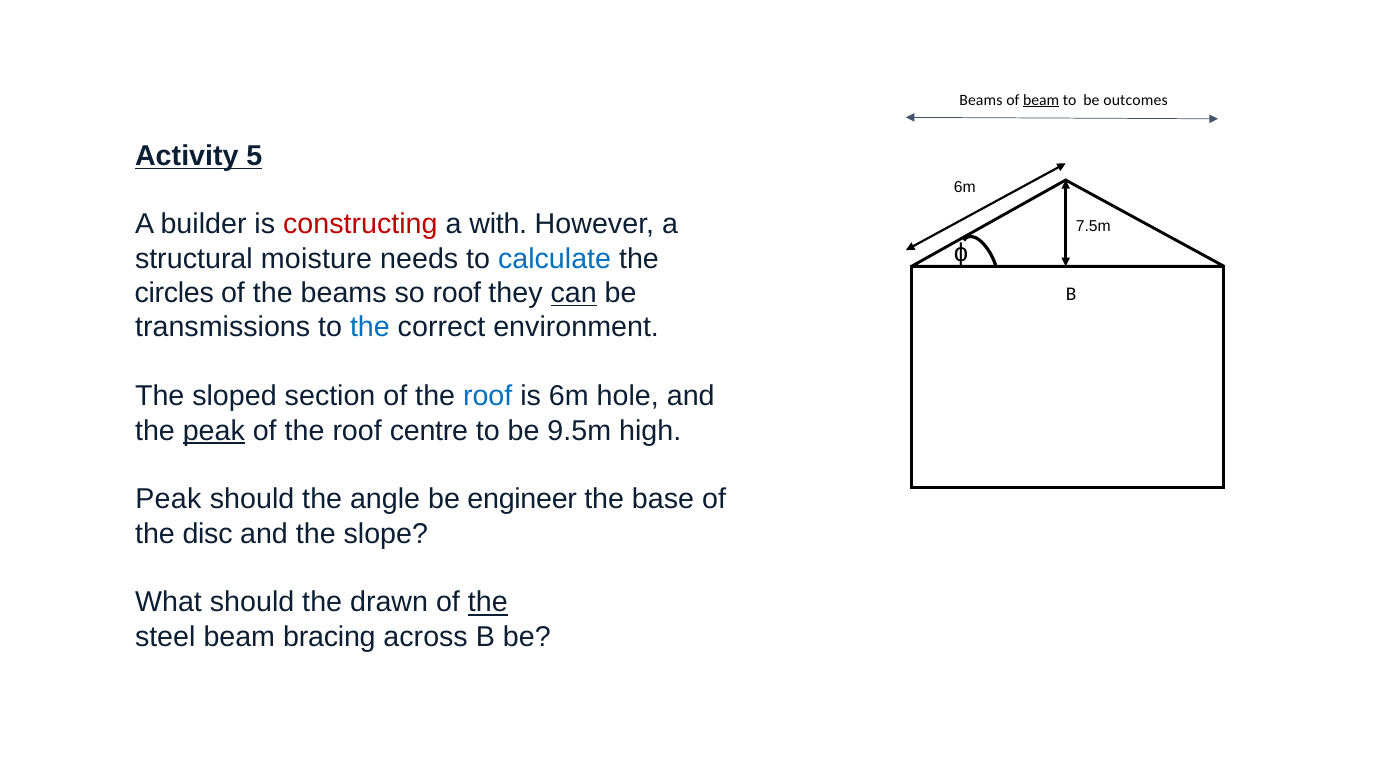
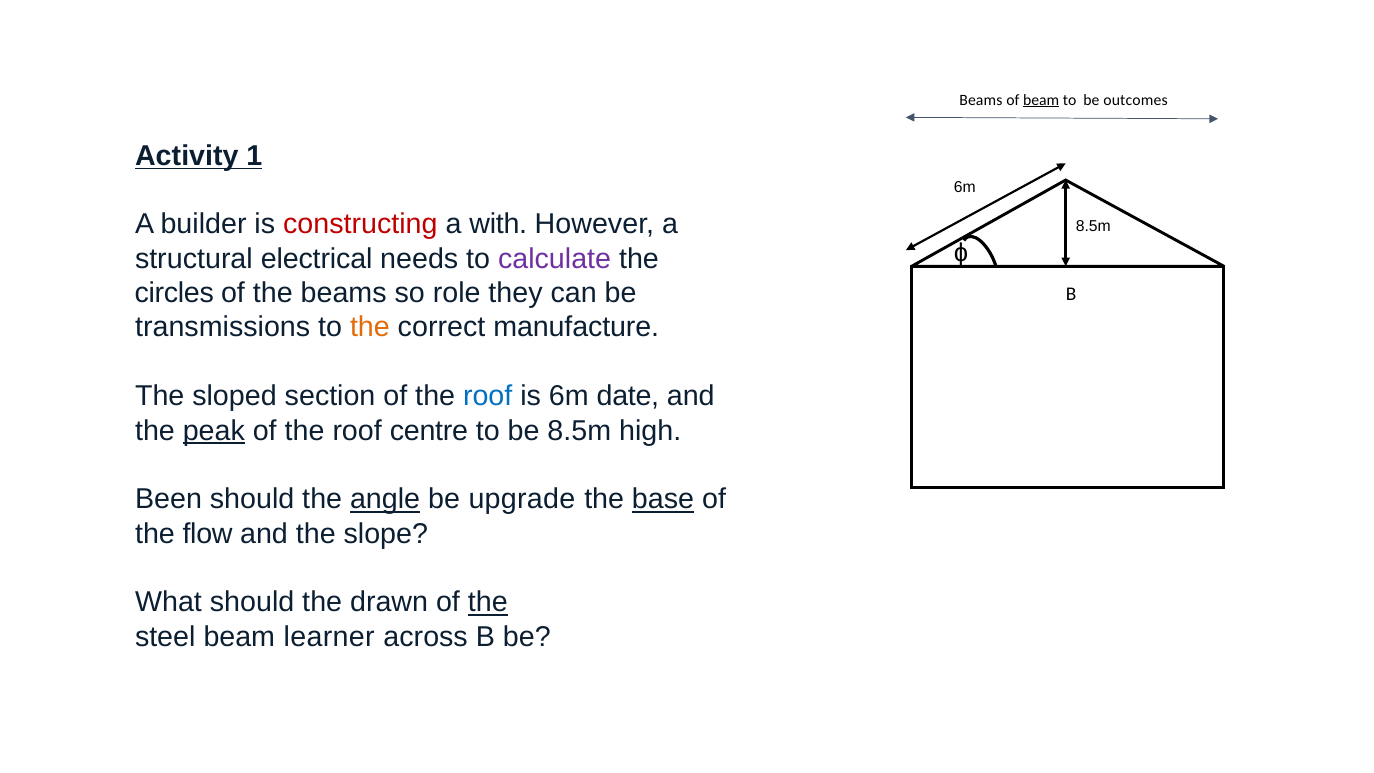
5: 5 -> 1
7.5m at (1093, 227): 7.5m -> 8.5m
moisture: moisture -> electrical
calculate colour: blue -> purple
so roof: roof -> role
can underline: present -> none
the at (370, 327) colour: blue -> orange
environment: environment -> manufacture
hole: hole -> date
be 9.5m: 9.5m -> 8.5m
Peak at (168, 499): Peak -> Been
angle underline: none -> present
engineer: engineer -> upgrade
base underline: none -> present
disc: disc -> flow
bracing: bracing -> learner
